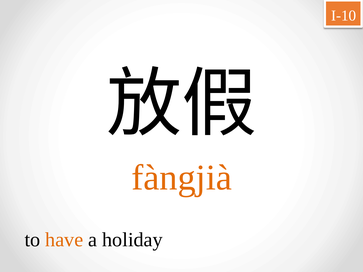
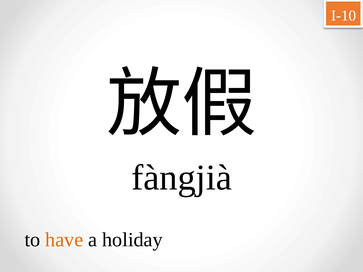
fàngjià colour: orange -> black
